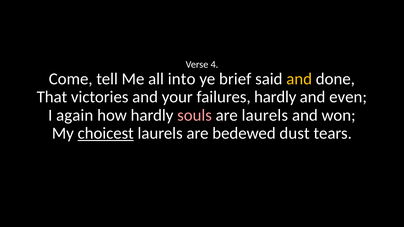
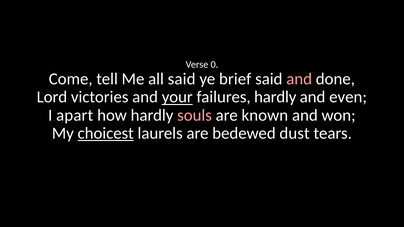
4: 4 -> 0
all into: into -> said
and at (299, 79) colour: yellow -> pink
That: That -> Lord
your underline: none -> present
again: again -> apart
are laurels: laurels -> known
